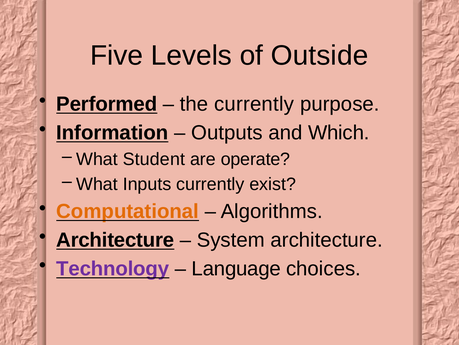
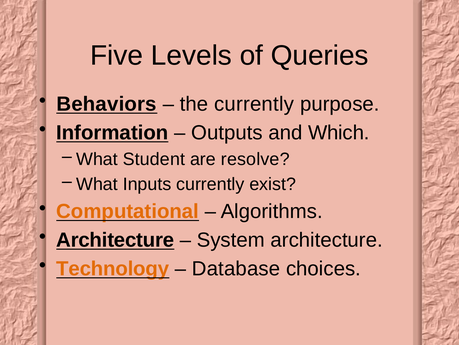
Outside: Outside -> Queries
Performed: Performed -> Behaviors
operate: operate -> resolve
Technology colour: purple -> orange
Language: Language -> Database
